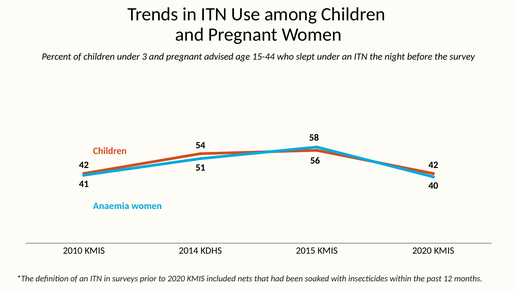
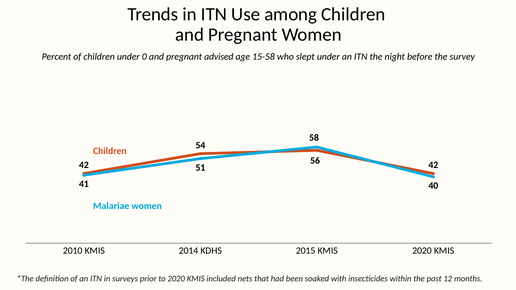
3: 3 -> 0
15-44: 15-44 -> 15-58
Anaemia: Anaemia -> Malariae
